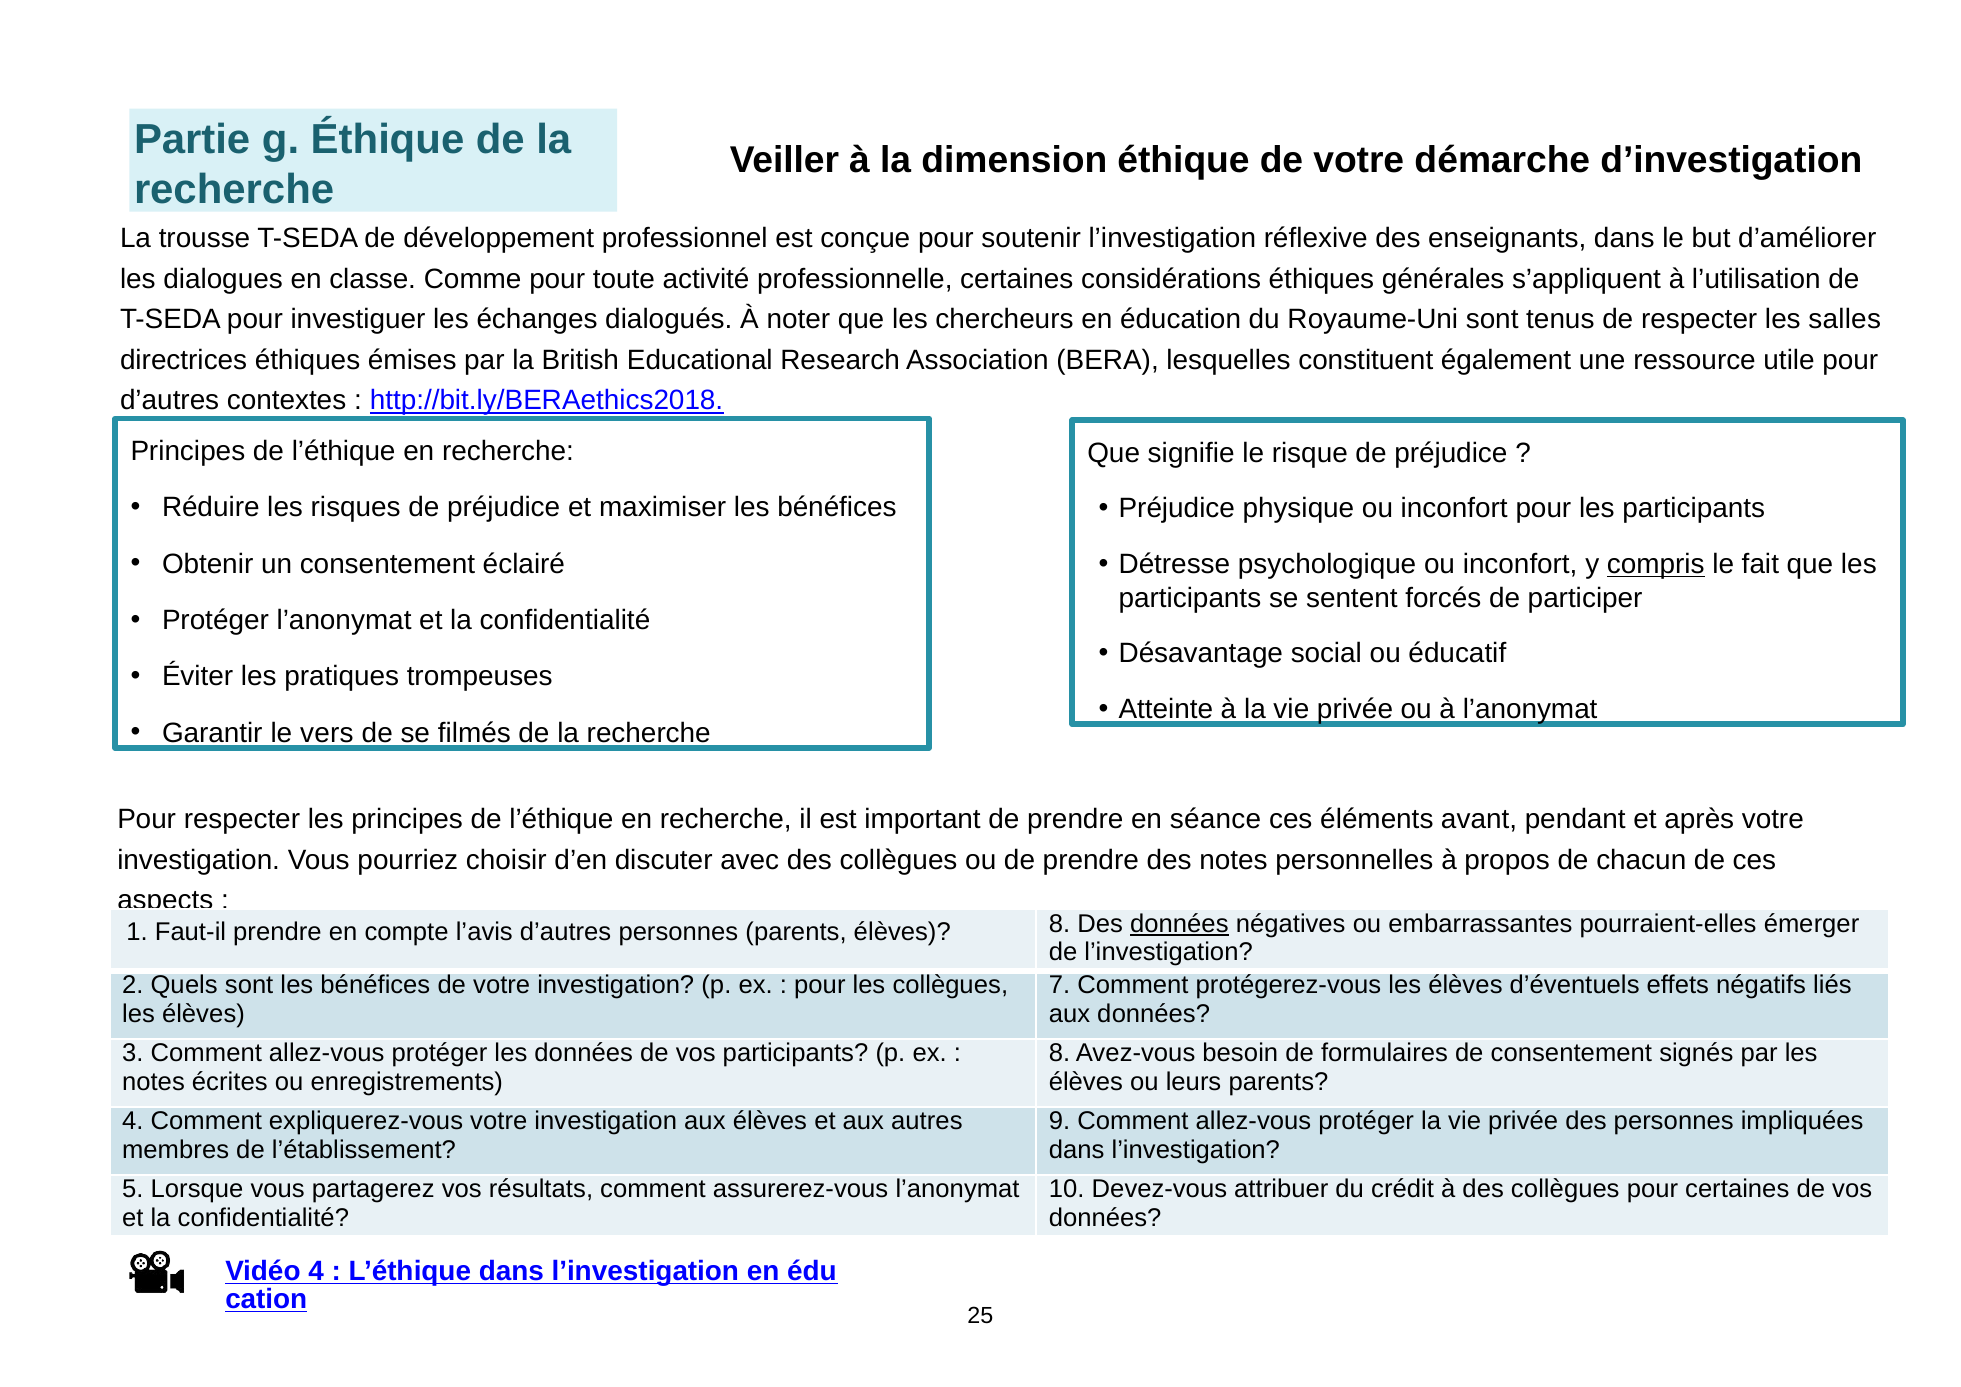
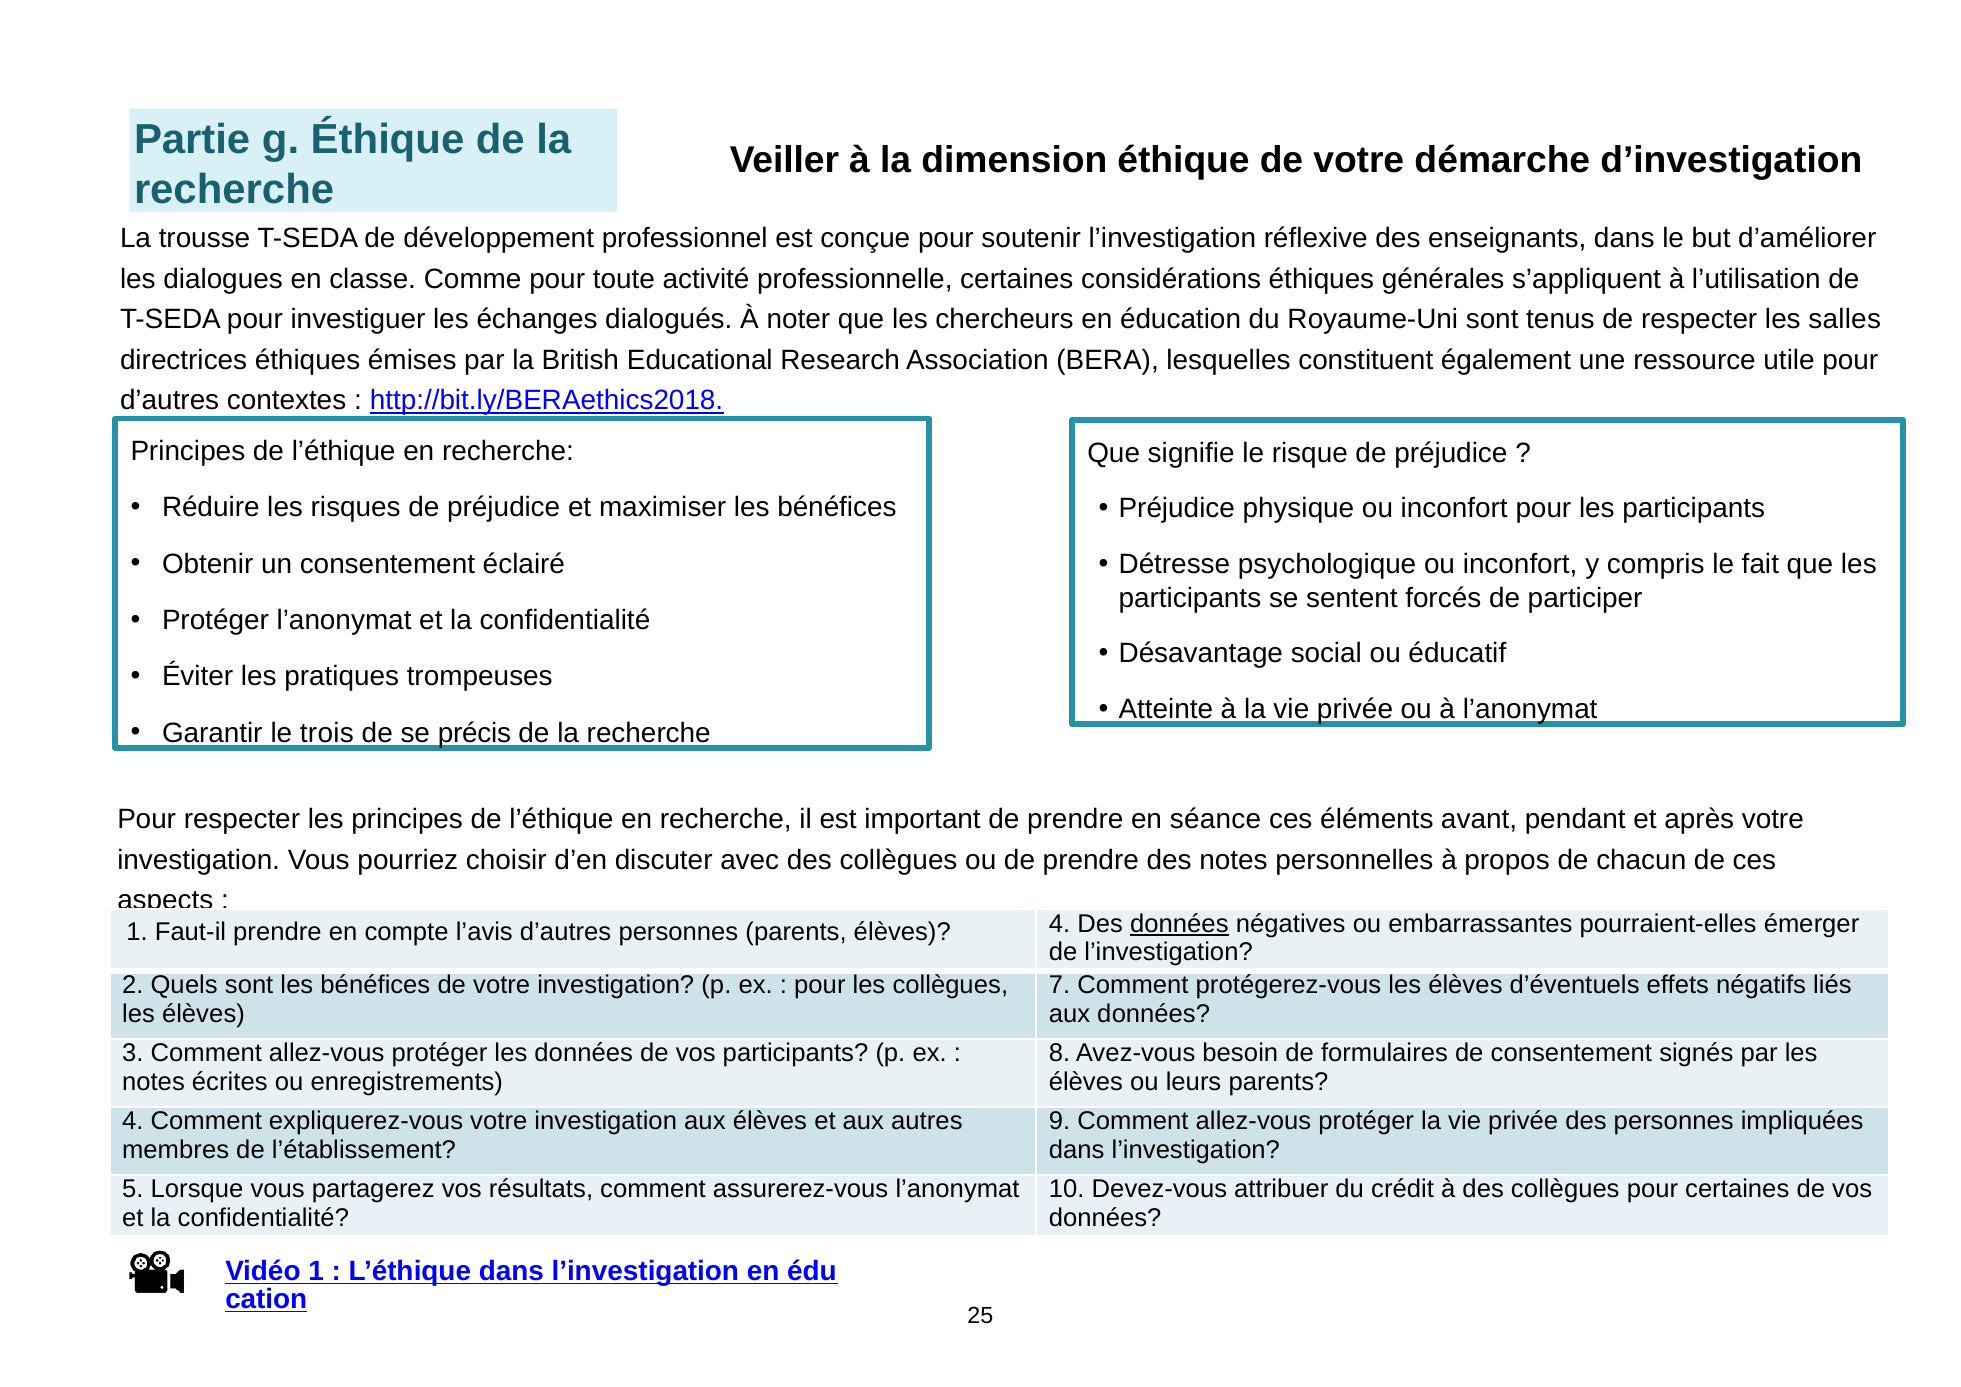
compris underline: present -> none
vers: vers -> trois
filmés: filmés -> précis
élèves 8: 8 -> 4
Vidéo 4: 4 -> 1
